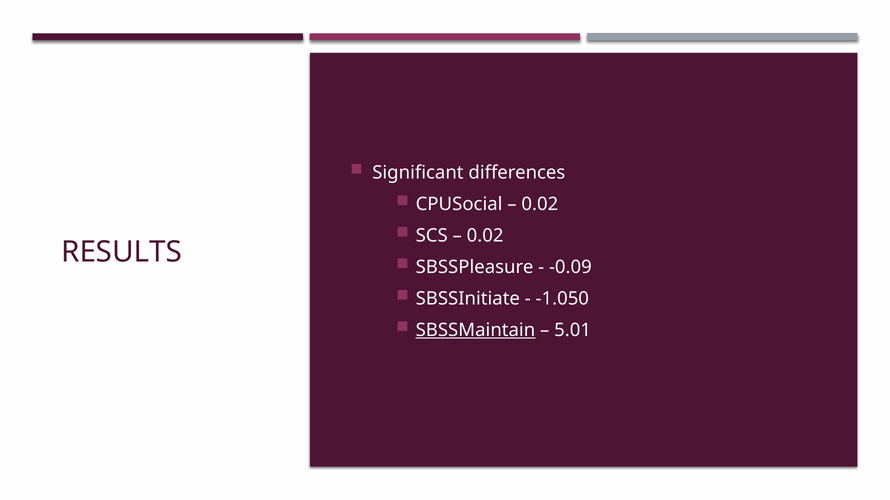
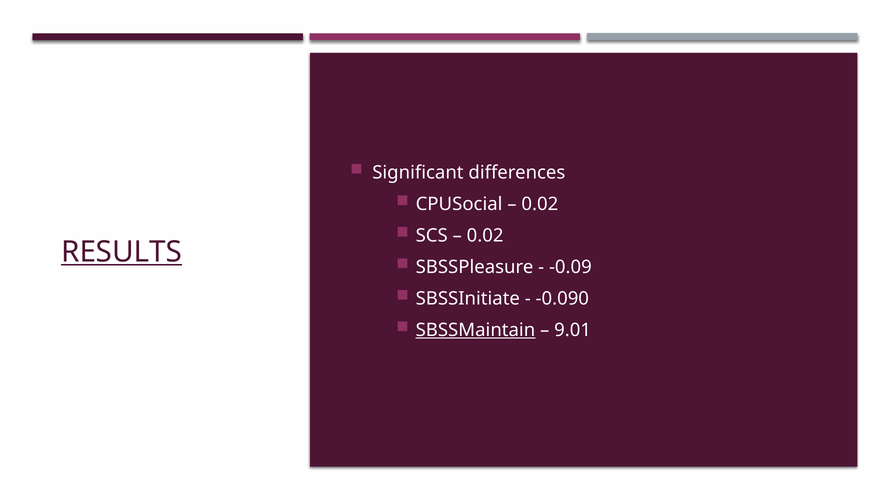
RESULTS underline: none -> present
-1.050: -1.050 -> -0.090
5.01: 5.01 -> 9.01
